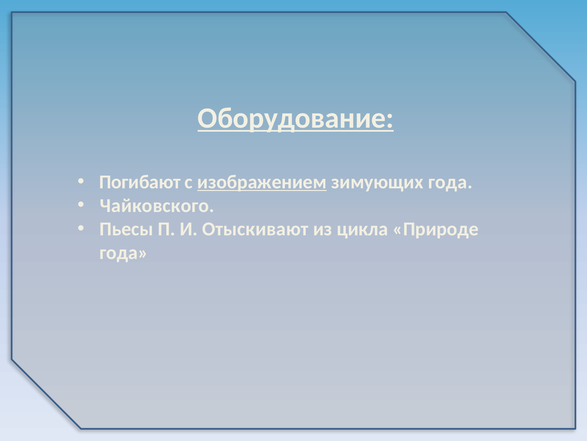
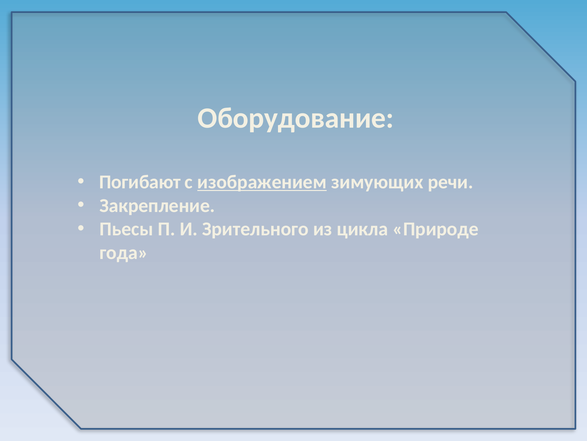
Оборудование underline: present -> none
зимующих года: года -> речи
Чайковского: Чайковского -> Закрепление
Отыскивают: Отыскивают -> Зрительного
